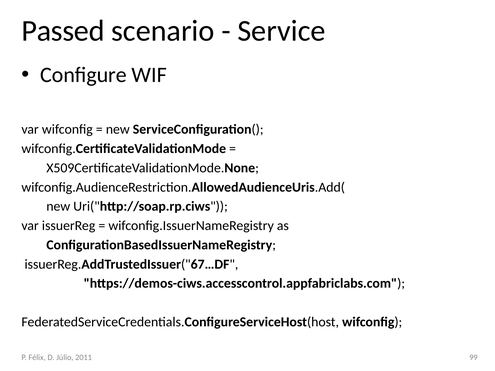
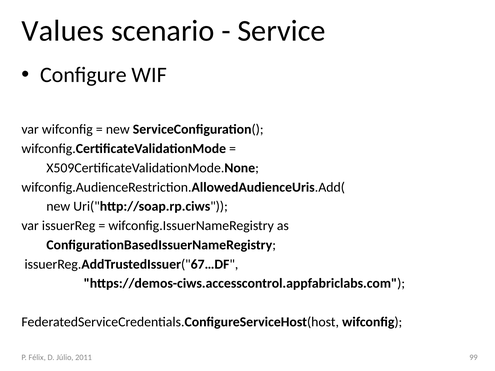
Passed: Passed -> Values
